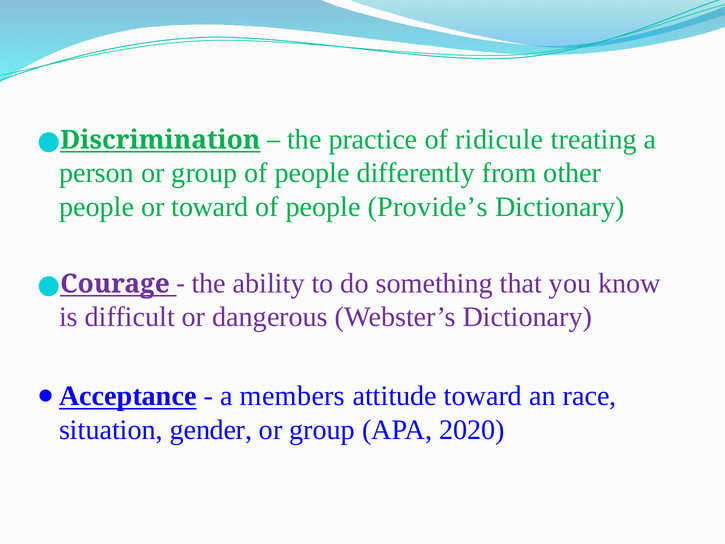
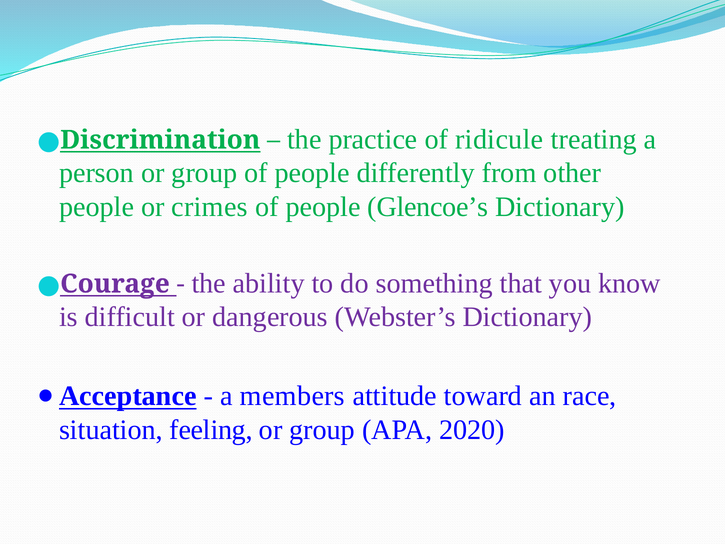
or toward: toward -> crimes
Provide’s: Provide’s -> Glencoe’s
gender: gender -> feeling
